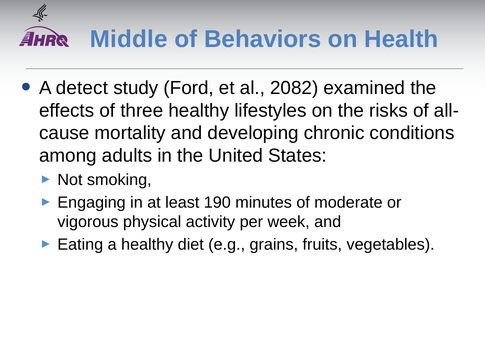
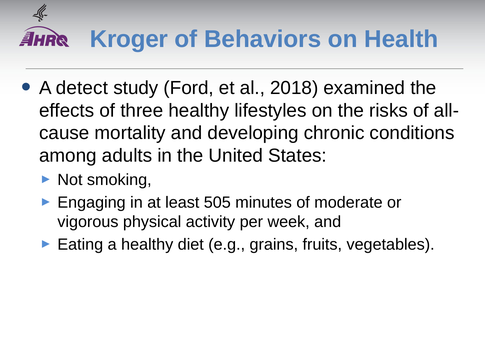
Middle: Middle -> Kroger
2082: 2082 -> 2018
190: 190 -> 505
